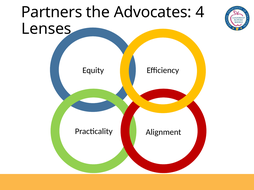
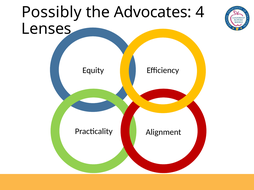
Partners: Partners -> Possibly
